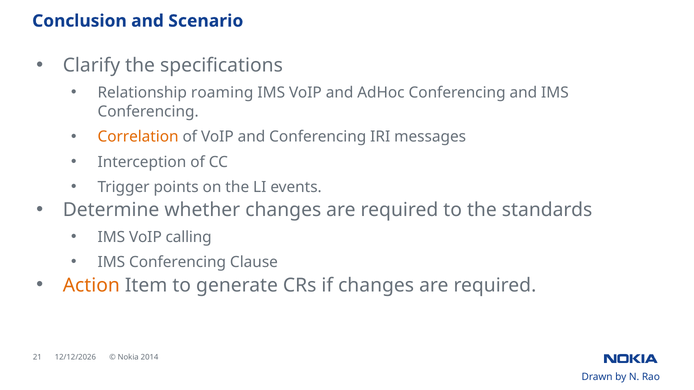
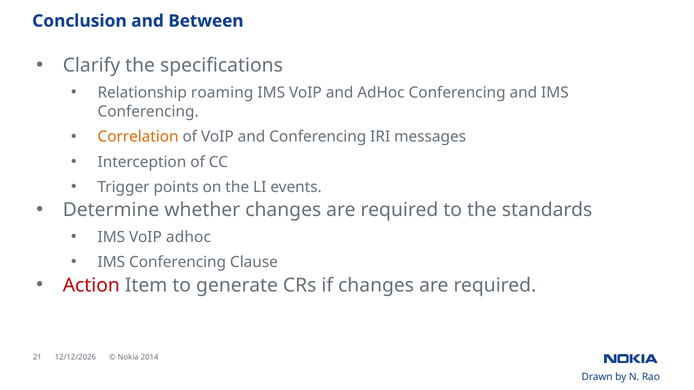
Scenario: Scenario -> Between
VoIP calling: calling -> adhoc
Action colour: orange -> red
